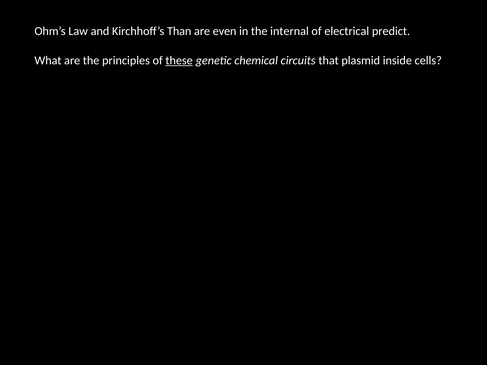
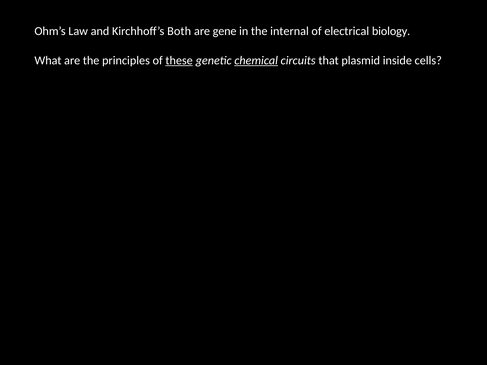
Than: Than -> Both
even: even -> gene
predict: predict -> biology
chemical underline: none -> present
